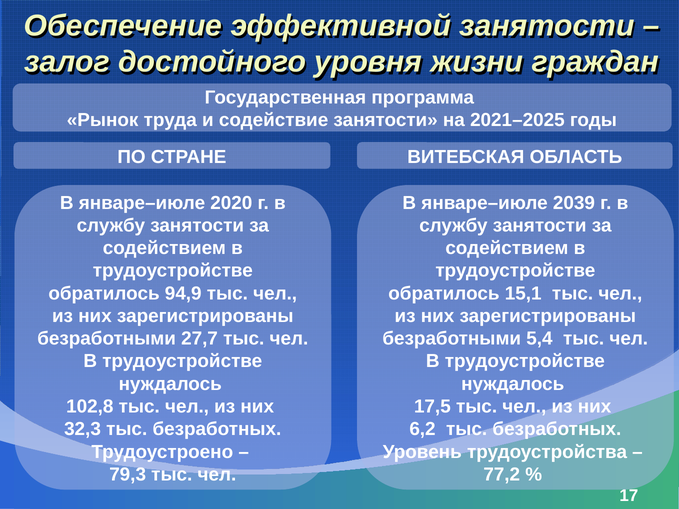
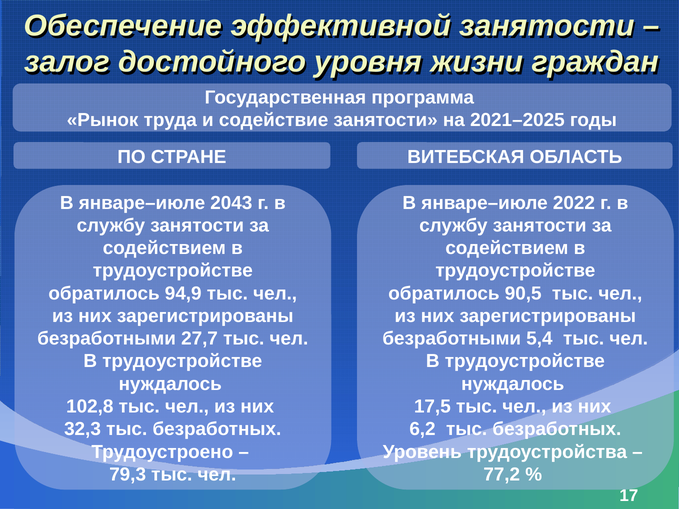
2020: 2020 -> 2043
2039: 2039 -> 2022
15,1: 15,1 -> 90,5
